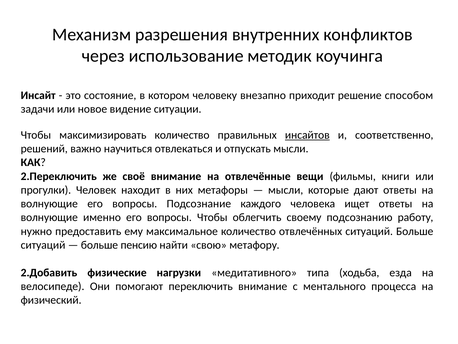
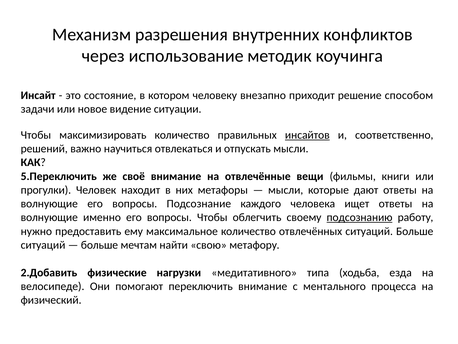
2.Переключить: 2.Переключить -> 5.Переключить
подсознанию underline: none -> present
пенсию: пенсию -> мечтам
